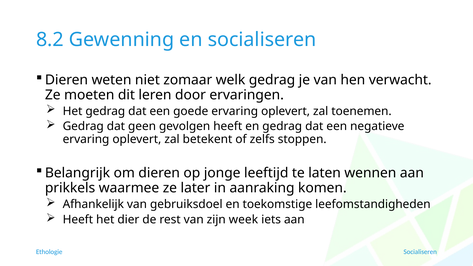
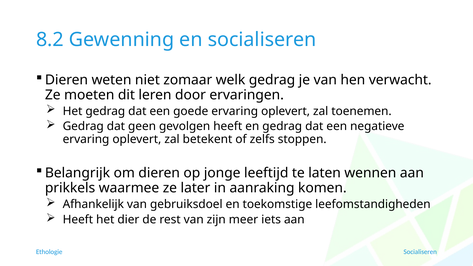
week: week -> meer
